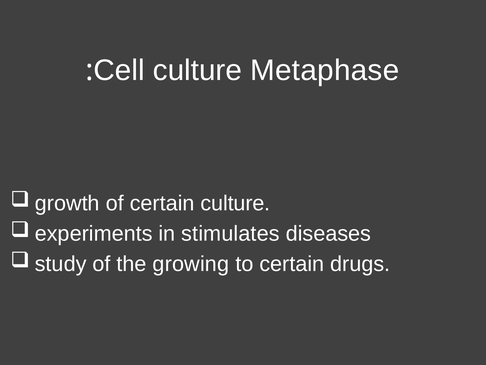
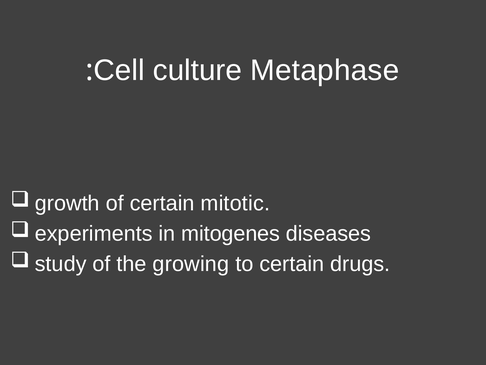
certain culture: culture -> mitotic
stimulates: stimulates -> mitogenes
